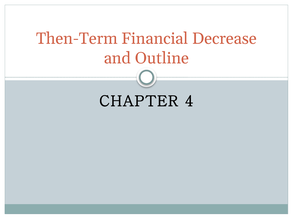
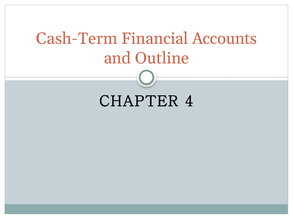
Then-Term: Then-Term -> Cash-Term
Decrease: Decrease -> Accounts
